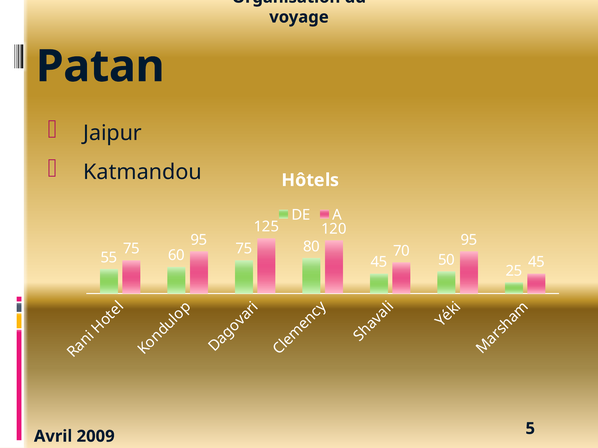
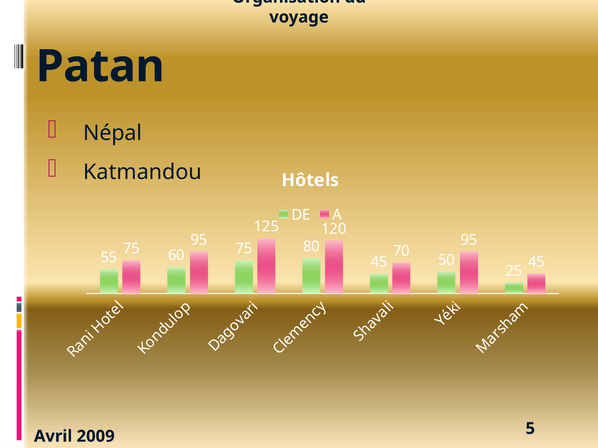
Jaipur: Jaipur -> Népal
